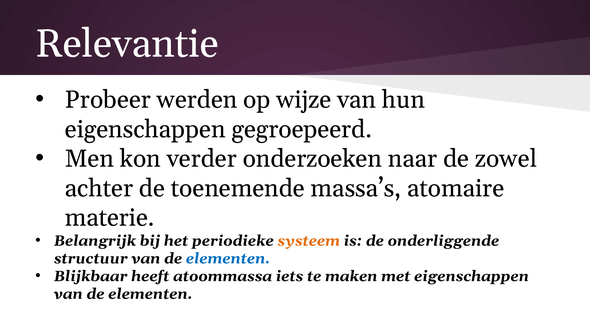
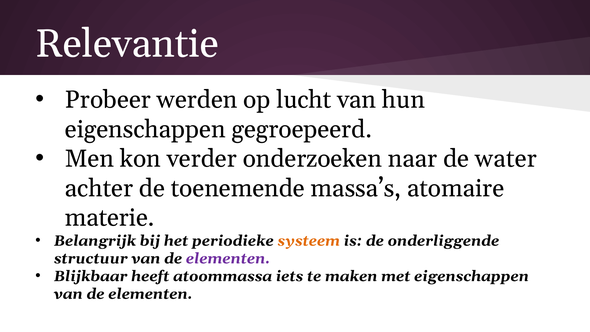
wijze: wijze -> lucht
zowel: zowel -> water
elementen at (228, 258) colour: blue -> purple
